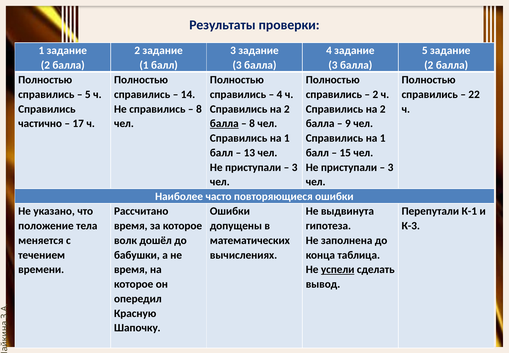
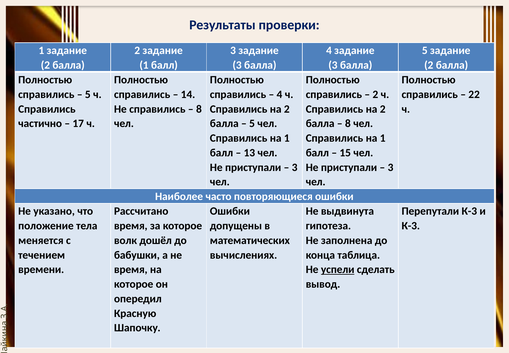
балла at (224, 124) underline: present -> none
8 at (252, 124): 8 -> 5
9 at (348, 124): 9 -> 8
Перепутали К-1: К-1 -> К-3
